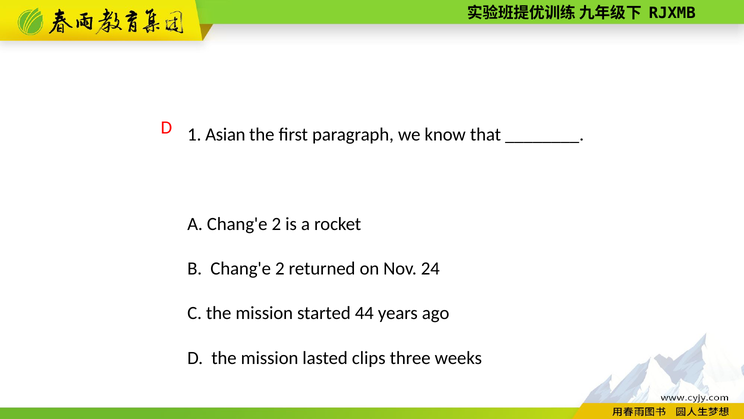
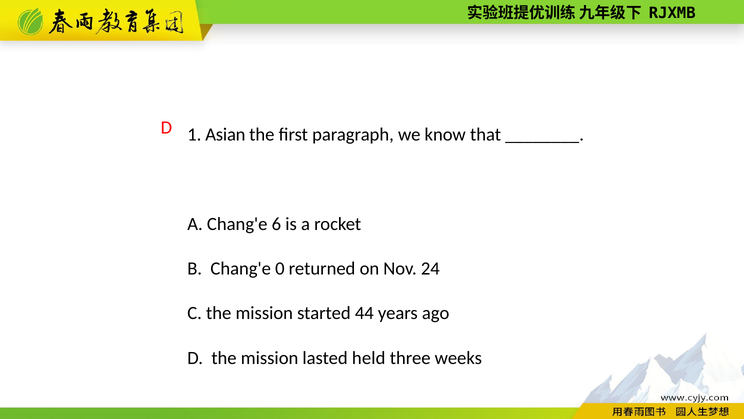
A Chang'e 2: 2 -> 6
B Chang'e 2: 2 -> 0
clips: clips -> held
